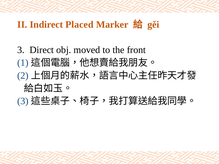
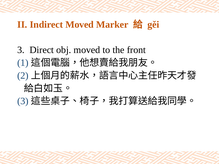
Indirect Placed: Placed -> Moved
